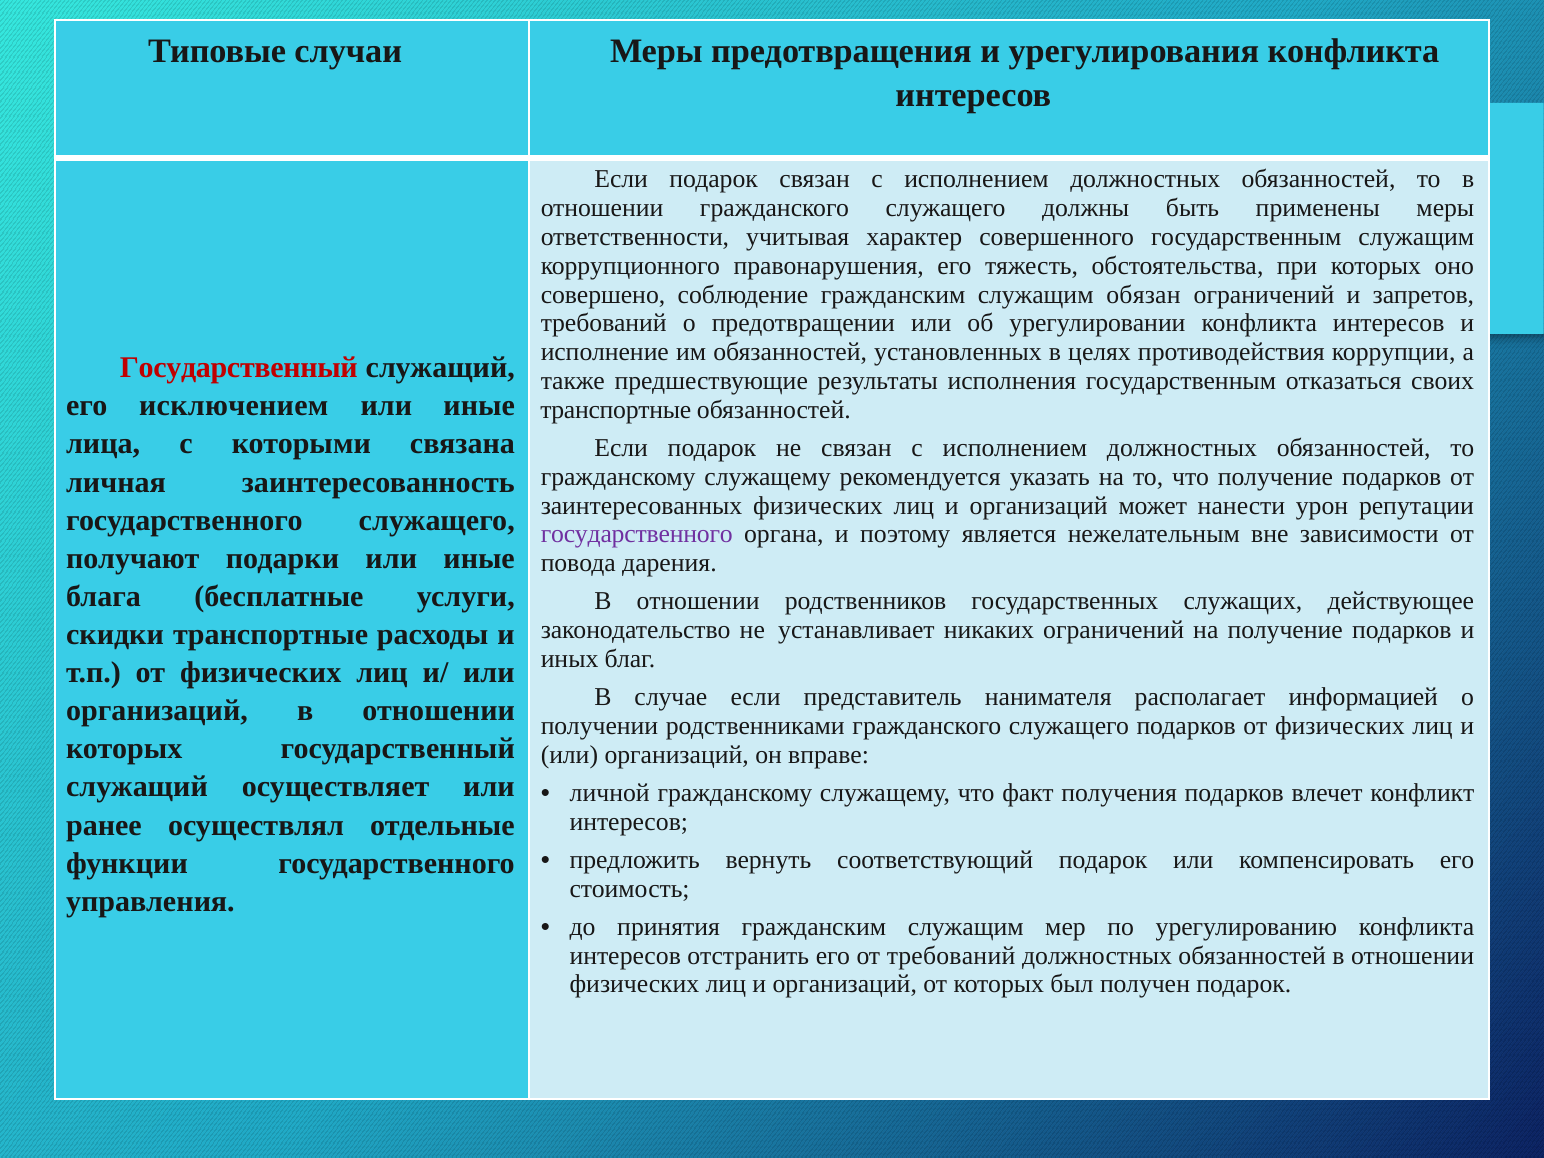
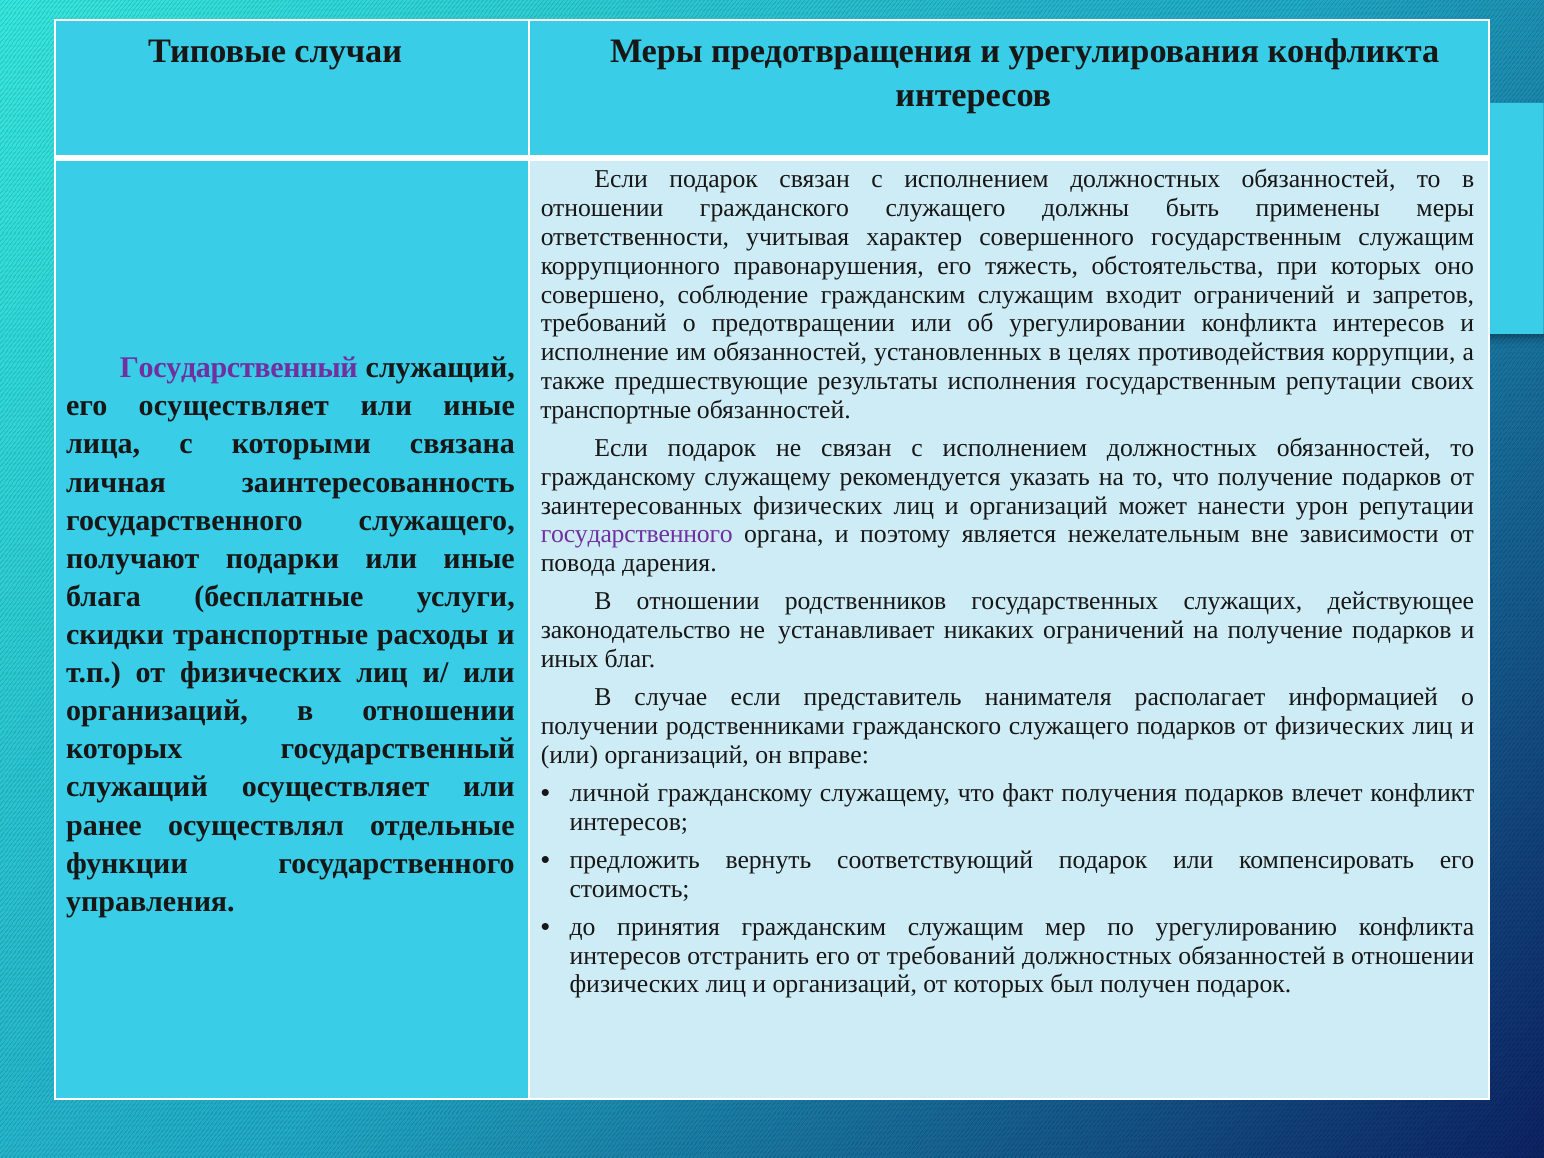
обязан: обязан -> входит
Государственный at (239, 368) colour: red -> purple
государственным отказаться: отказаться -> репутации
его исключением: исключением -> осуществляет
